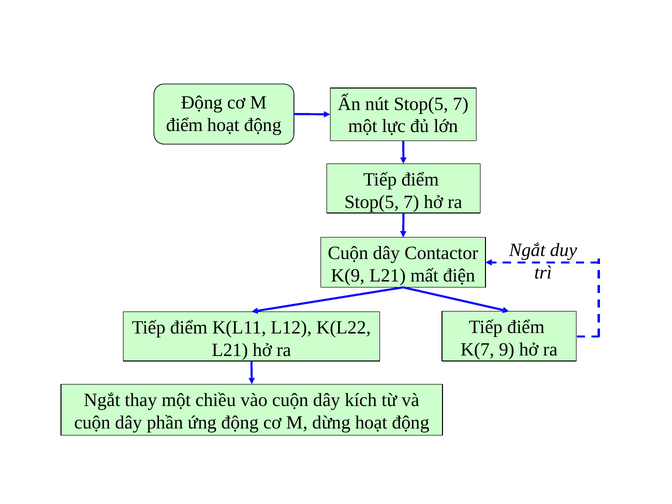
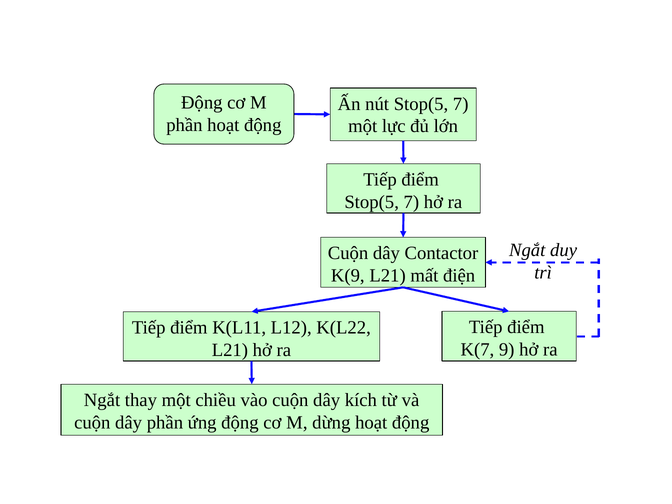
điểm at (184, 125): điểm -> phần
